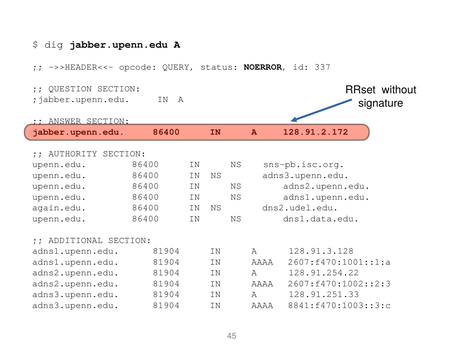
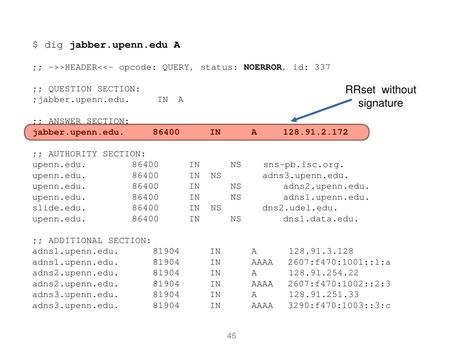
again.edu: again.edu -> slide.edu
8841:f470:1003::3:c: 8841:f470:1003::3:c -> 3290:f470:1003::3:c
